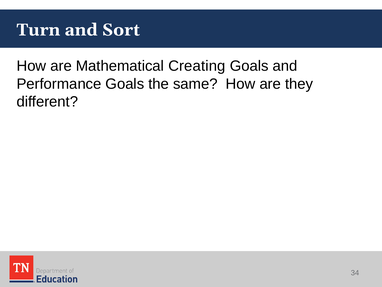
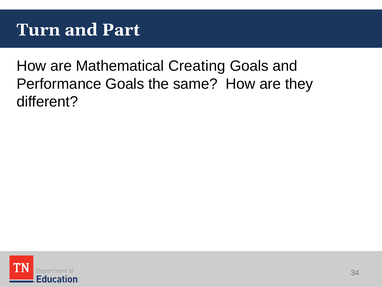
Sort: Sort -> Part
